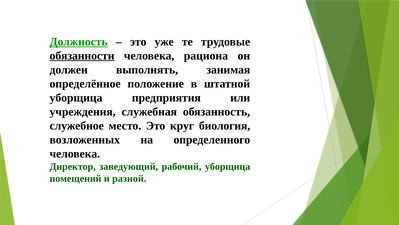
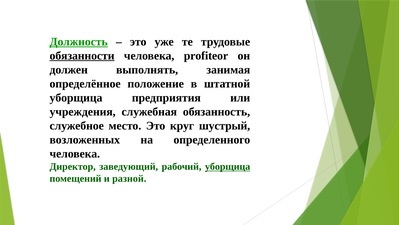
рациона: рациона -> profiteor
биология: биология -> шустрый
уборщица at (228, 166) underline: none -> present
